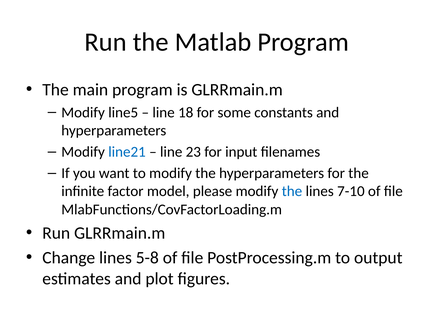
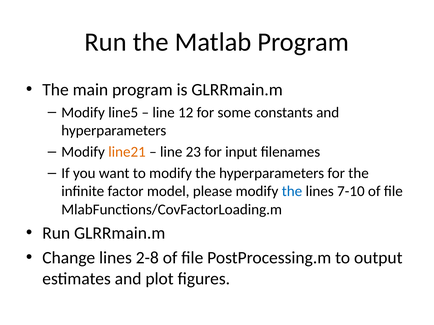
18: 18 -> 12
line21 colour: blue -> orange
5-8: 5-8 -> 2-8
